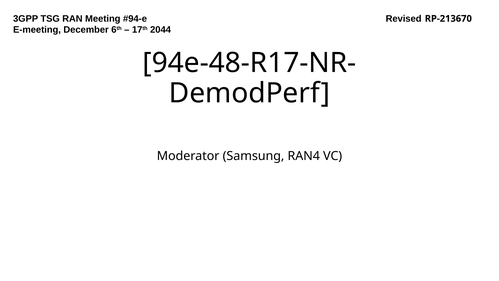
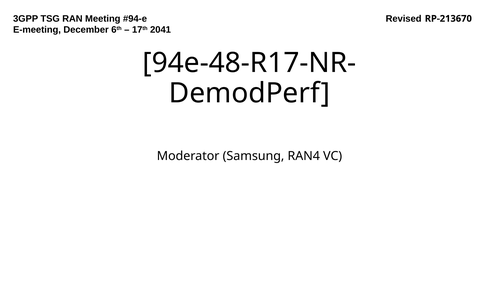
2044: 2044 -> 2041
